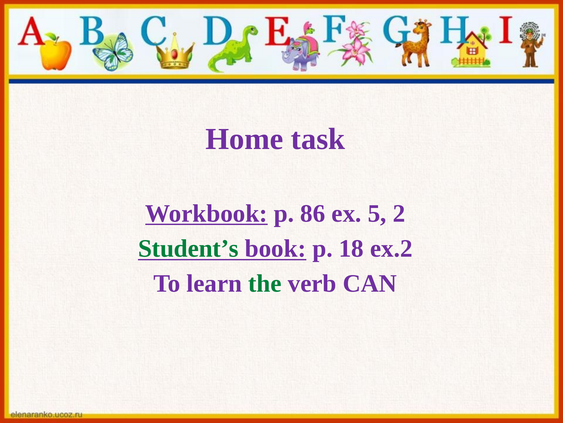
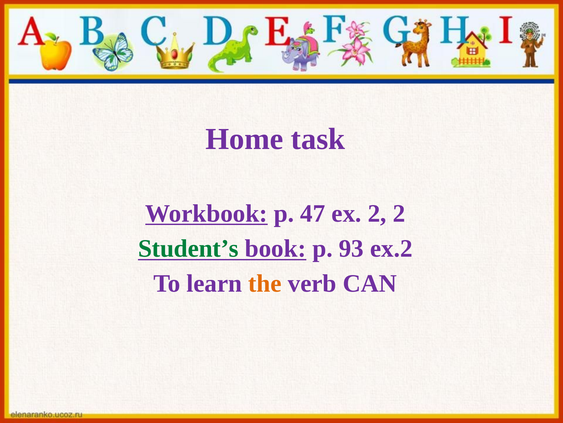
86: 86 -> 47
ex 5: 5 -> 2
18: 18 -> 93
the colour: green -> orange
